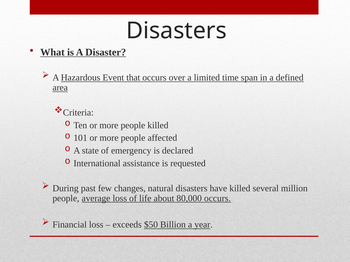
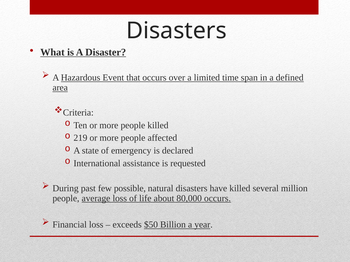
101: 101 -> 219
changes: changes -> possible
